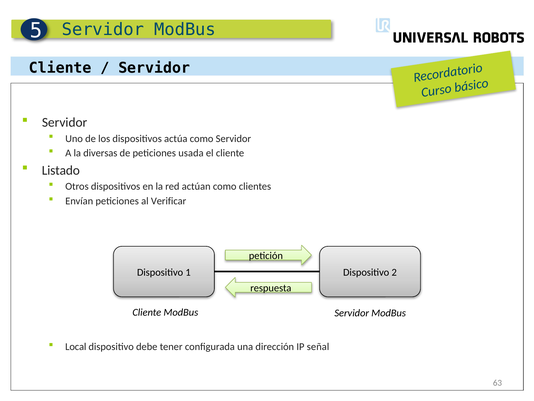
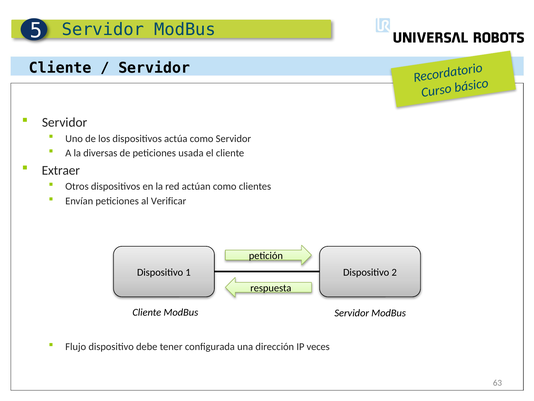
Listado: Listado -> Extraer
Local: Local -> Flujo
señal: señal -> veces
